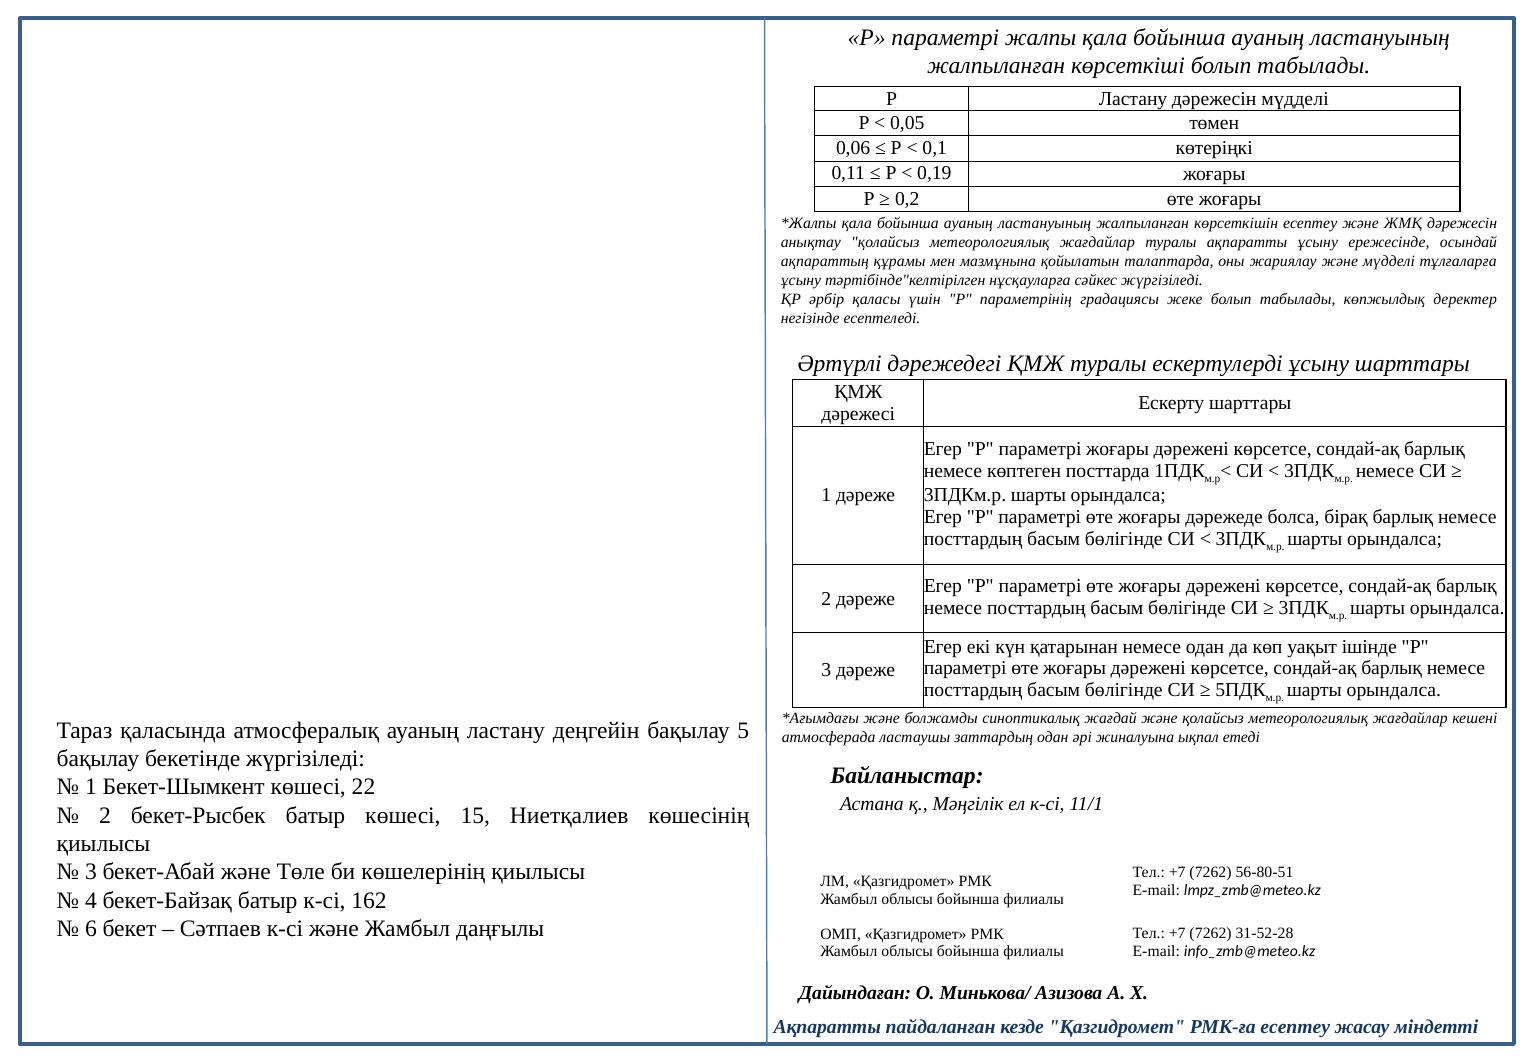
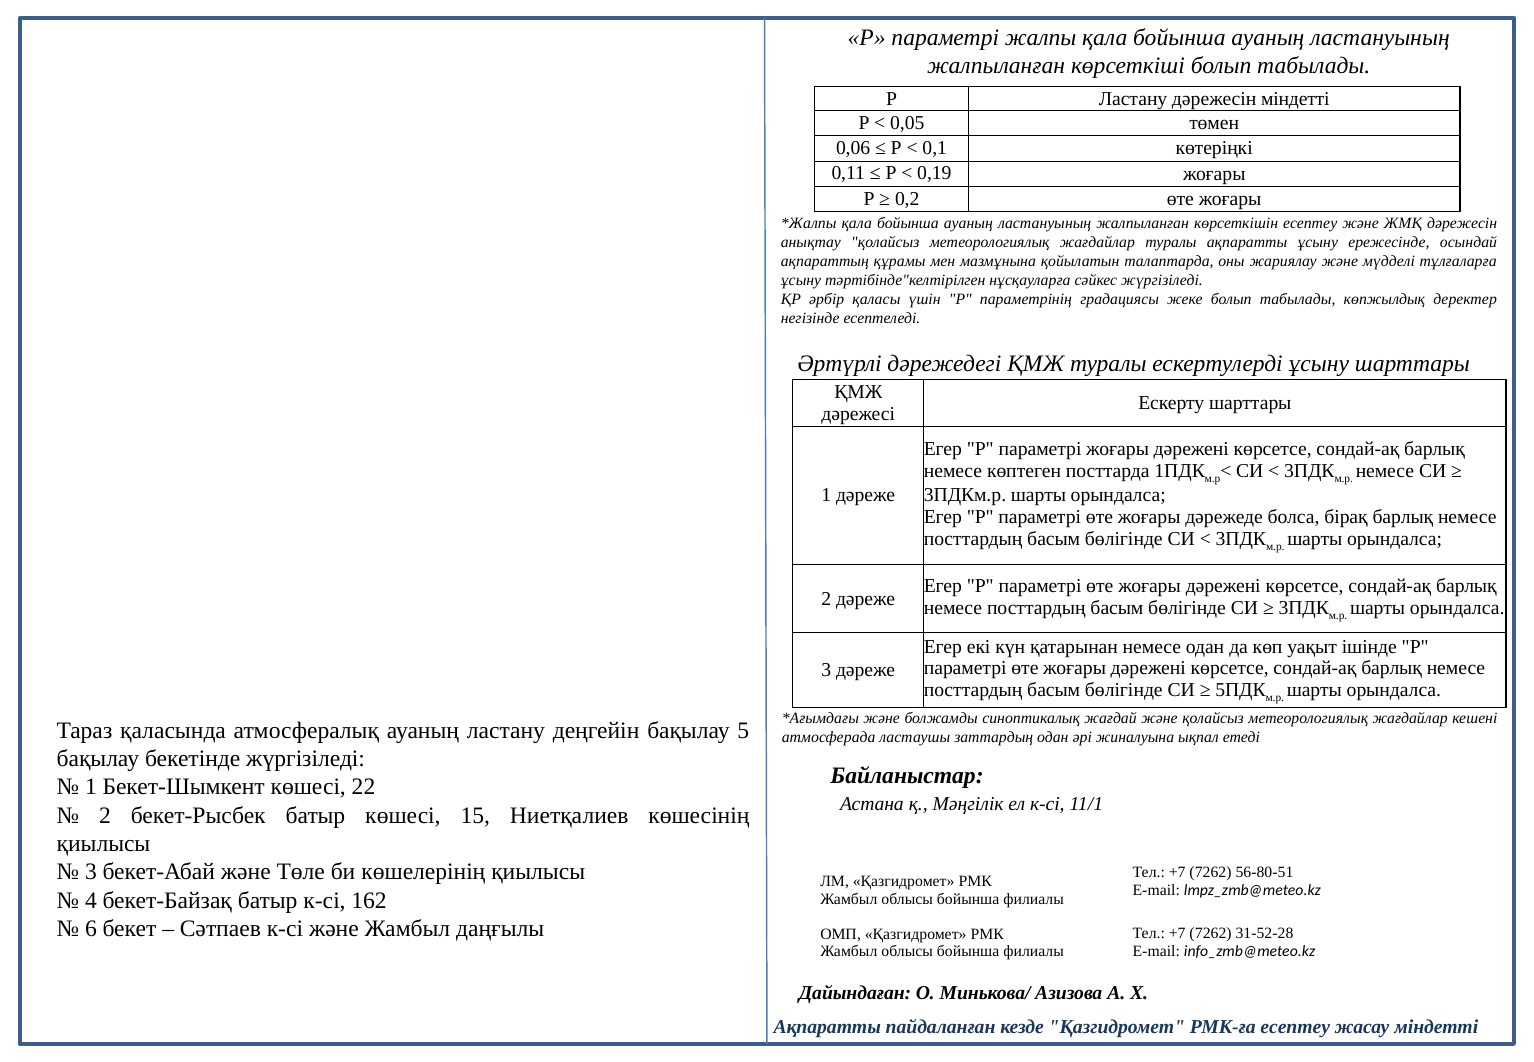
дәрежесін мүдделі: мүдделі -> міндетті
